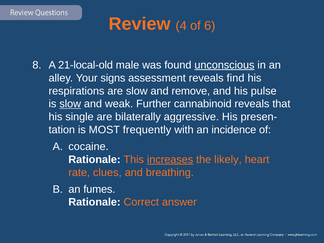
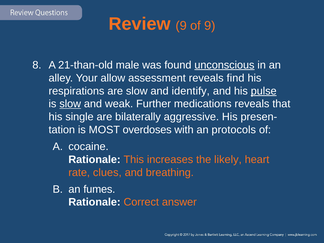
Review 4: 4 -> 9
of 6: 6 -> 9
21-local-old: 21-local-old -> 21-than-old
signs: signs -> allow
remove: remove -> identify
pulse underline: none -> present
cannabinoid: cannabinoid -> medications
frequently: frequently -> overdoses
incidence: incidence -> protocols
increases underline: present -> none
